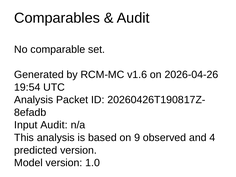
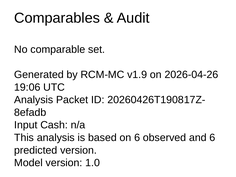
v1.6: v1.6 -> v1.9
19:54: 19:54 -> 19:06
Input Audit: Audit -> Cash
on 9: 9 -> 6
and 4: 4 -> 6
